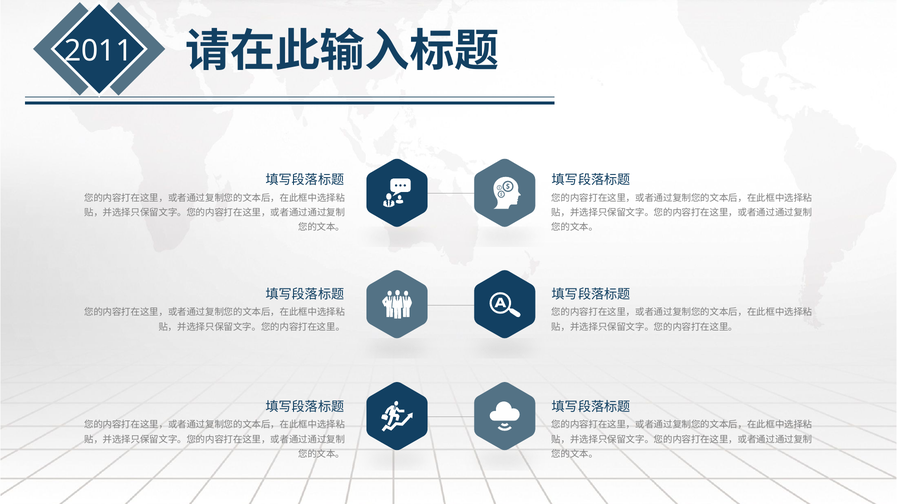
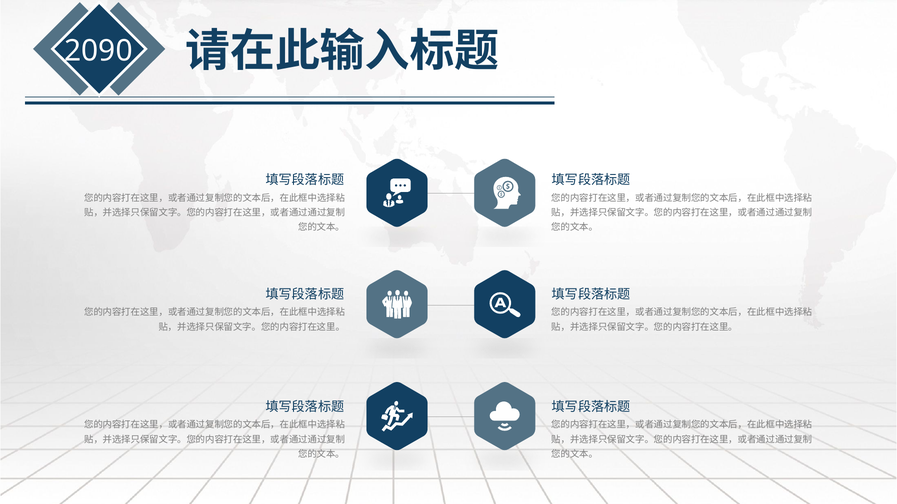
2011: 2011 -> 2090
